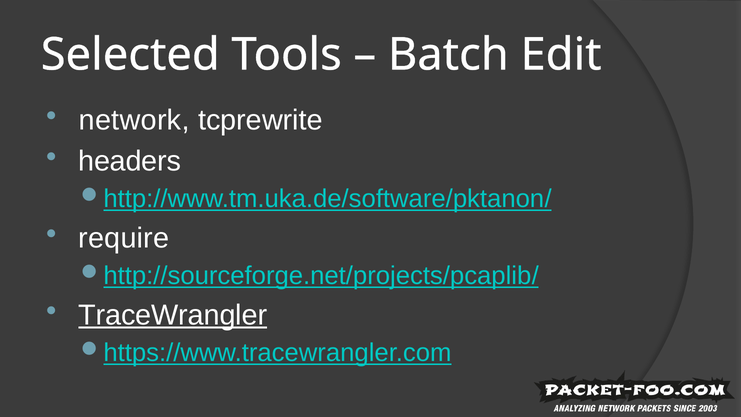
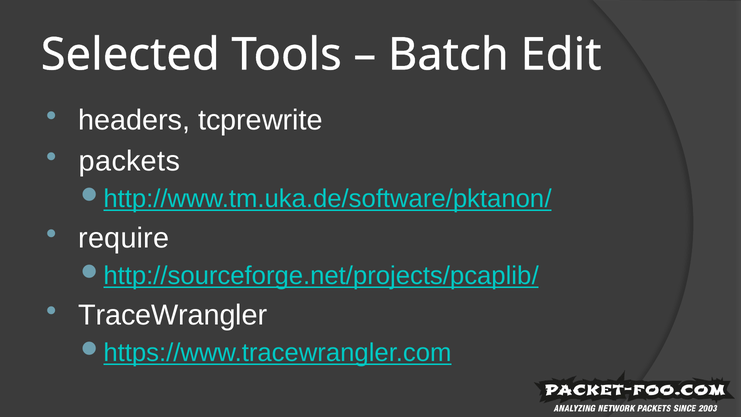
network: network -> headers
headers: headers -> packets
TraceWrangler underline: present -> none
